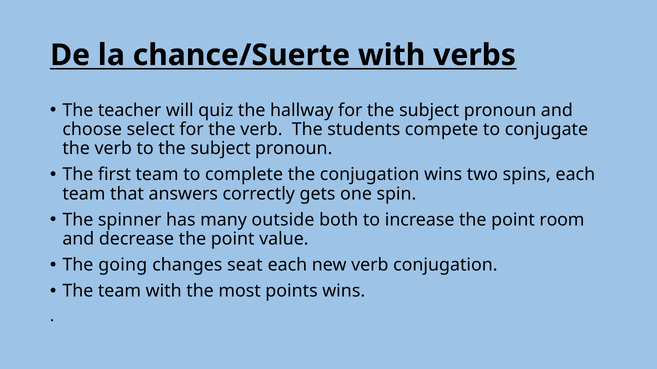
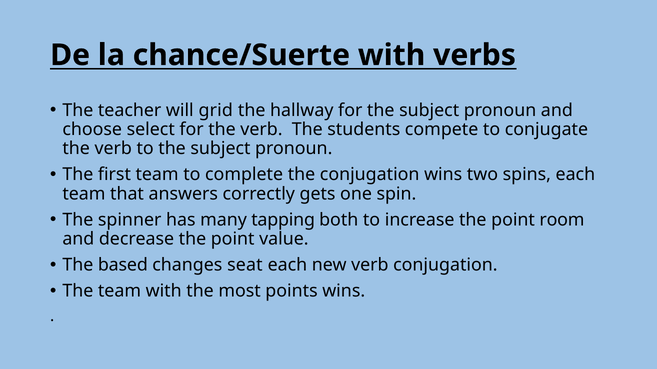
quiz: quiz -> grid
outside: outside -> tapping
going: going -> based
